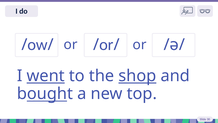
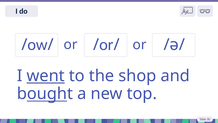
shop underline: present -> none
